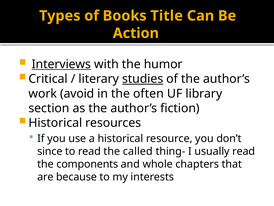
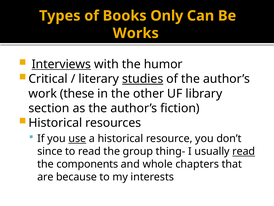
Title: Title -> Only
Action: Action -> Works
avoid: avoid -> these
often: often -> other
use underline: none -> present
called: called -> group
read at (244, 151) underline: none -> present
